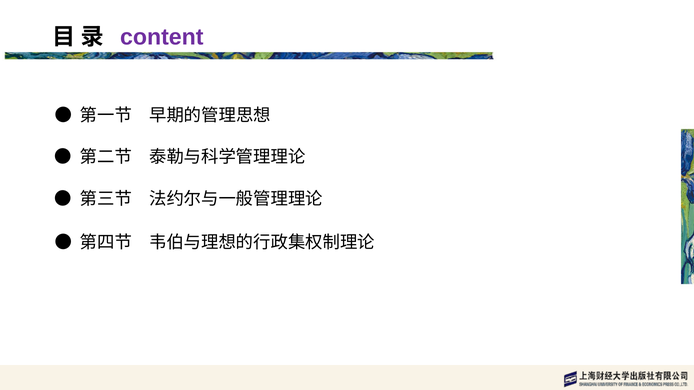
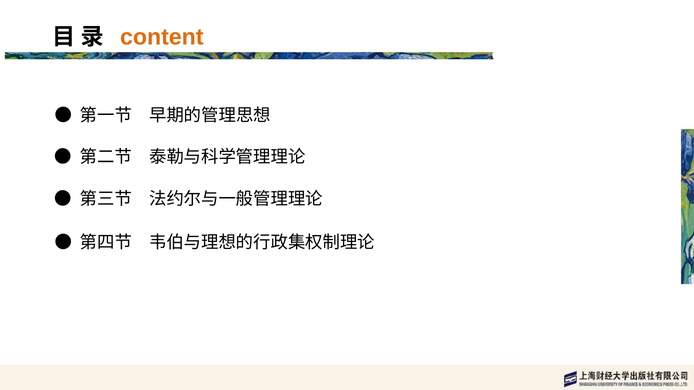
content colour: purple -> orange
